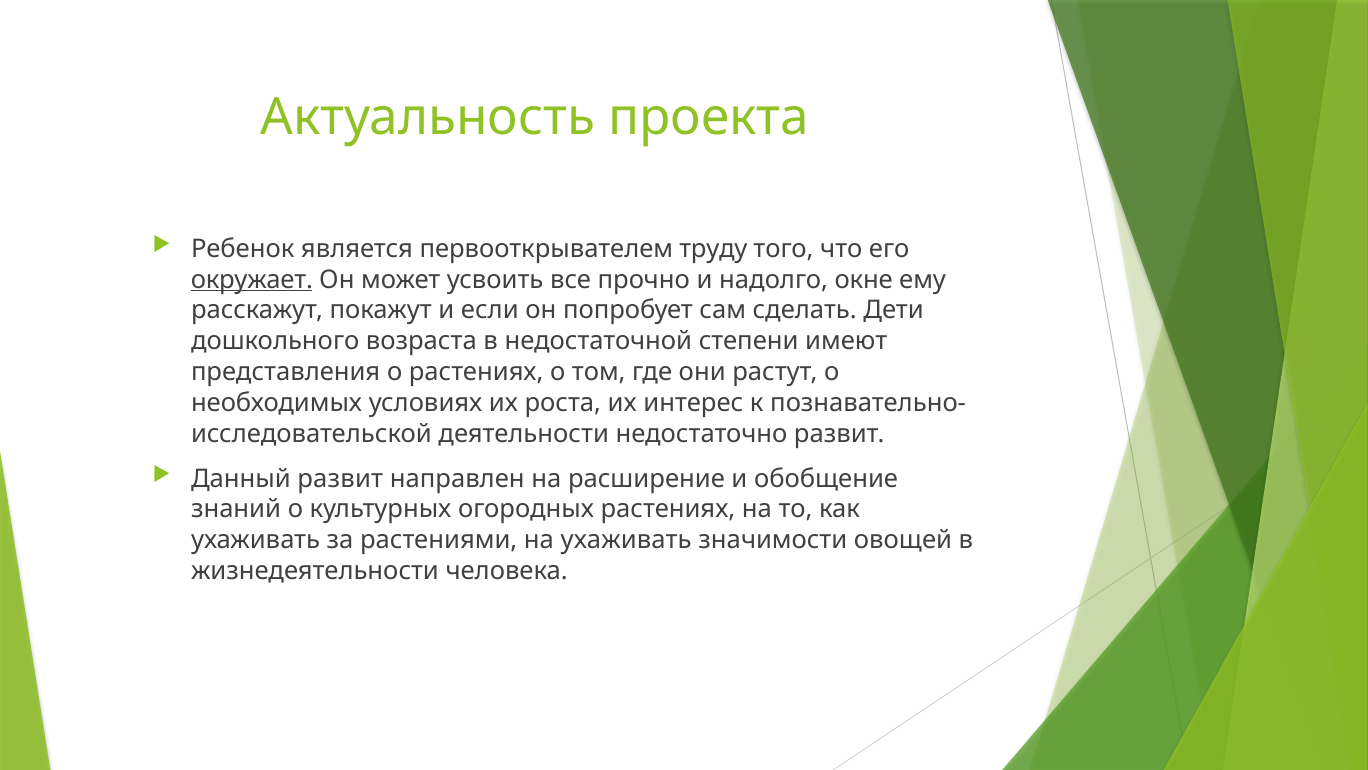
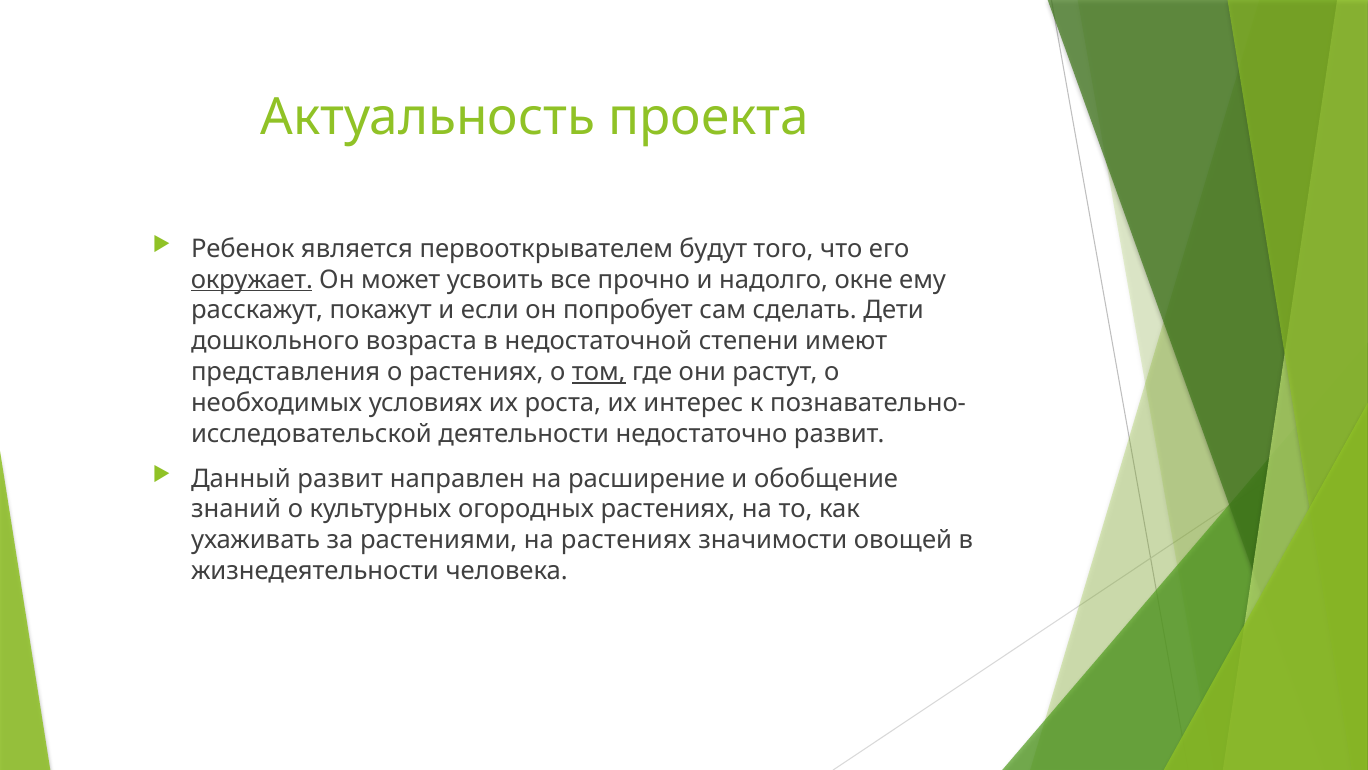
труду: труду -> будут
том underline: none -> present
на ухаживать: ухаживать -> растениях
